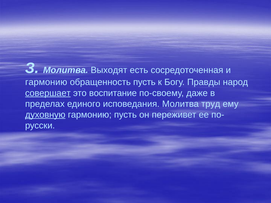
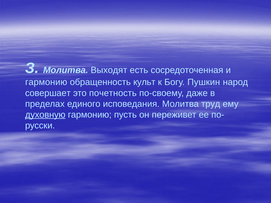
обращенность пусть: пусть -> культ
Правды: Правды -> Пушкин
совершает underline: present -> none
воспитание: воспитание -> почетность
